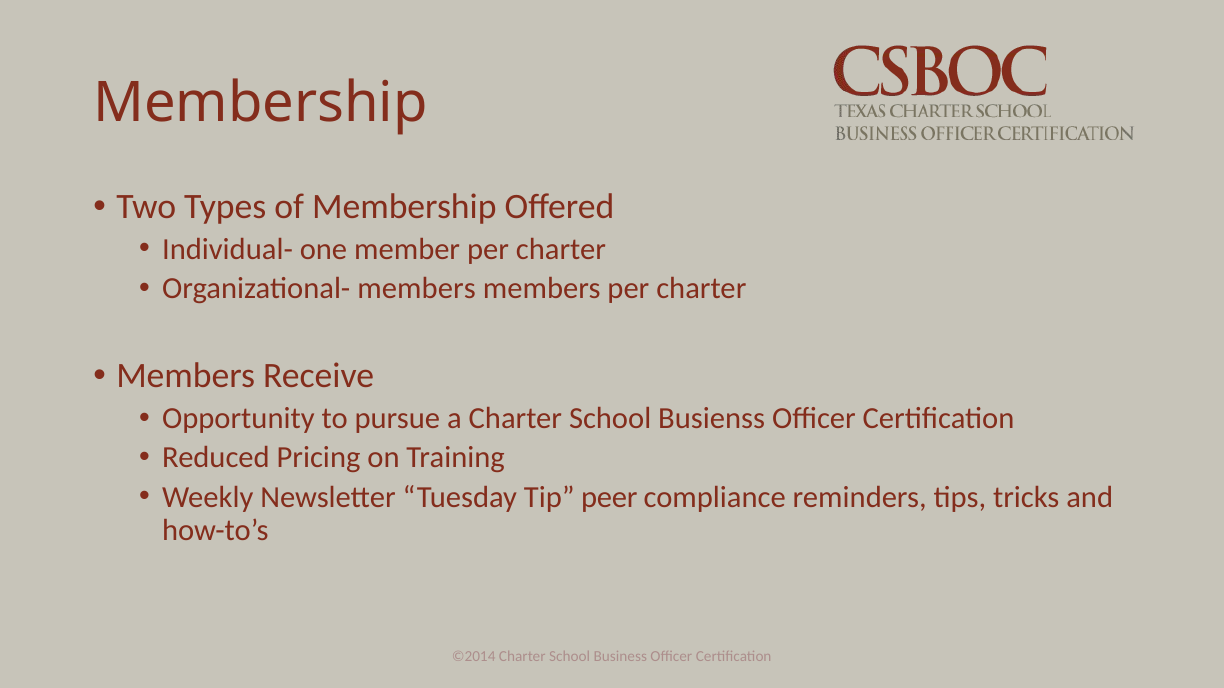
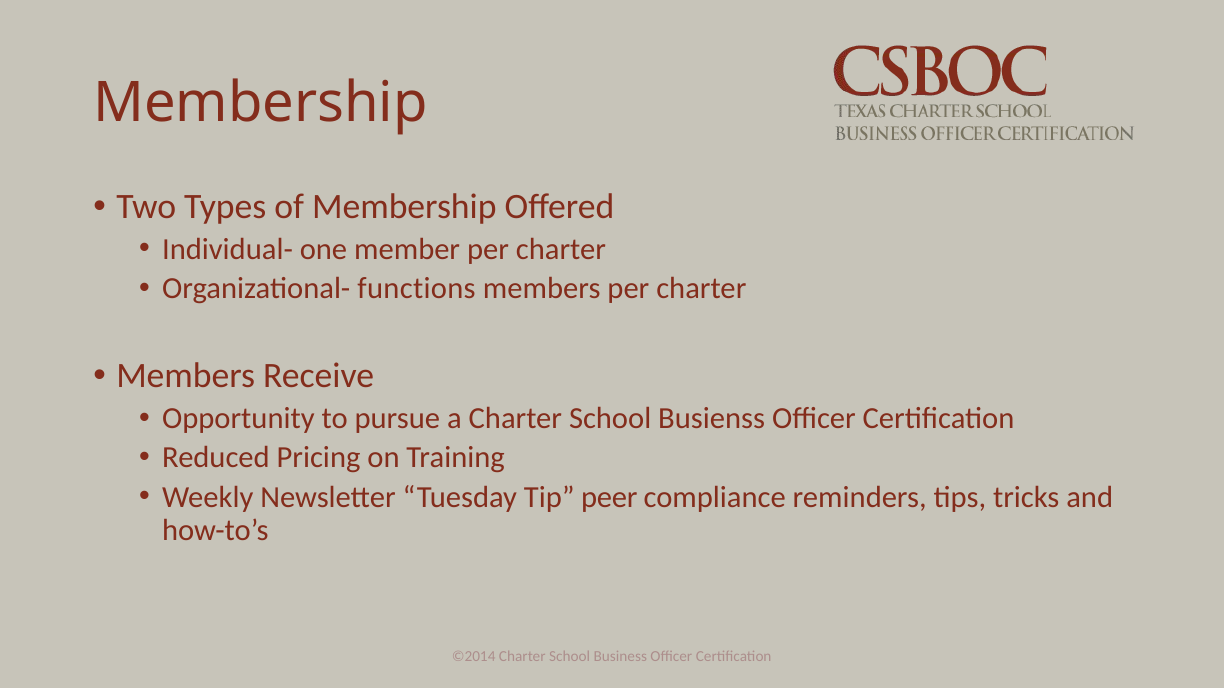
Organizational- members: members -> functions
